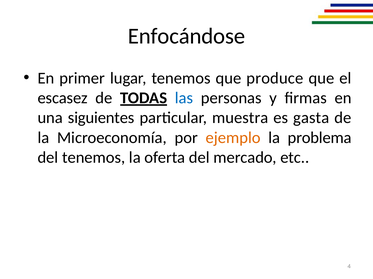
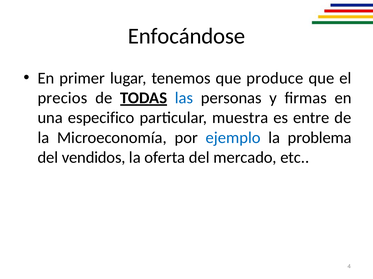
escasez: escasez -> precios
siguientes: siguientes -> especifico
gasta: gasta -> entre
ejemplo colour: orange -> blue
del tenemos: tenemos -> vendidos
